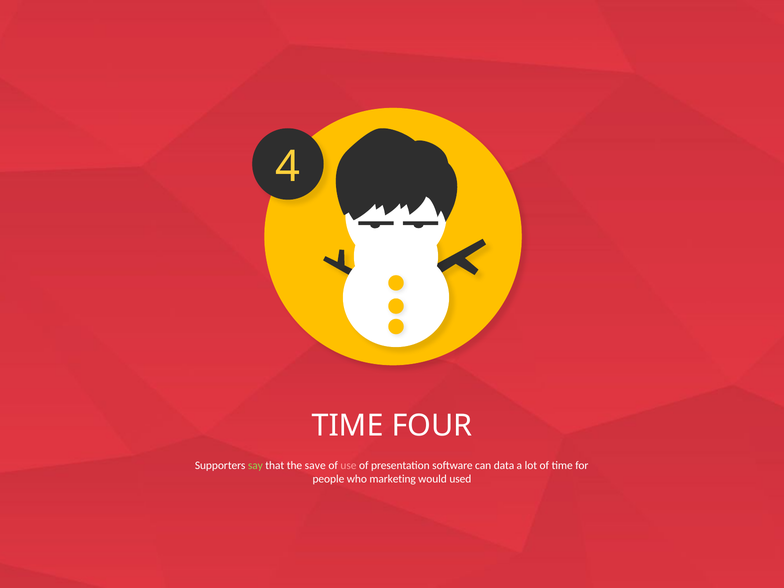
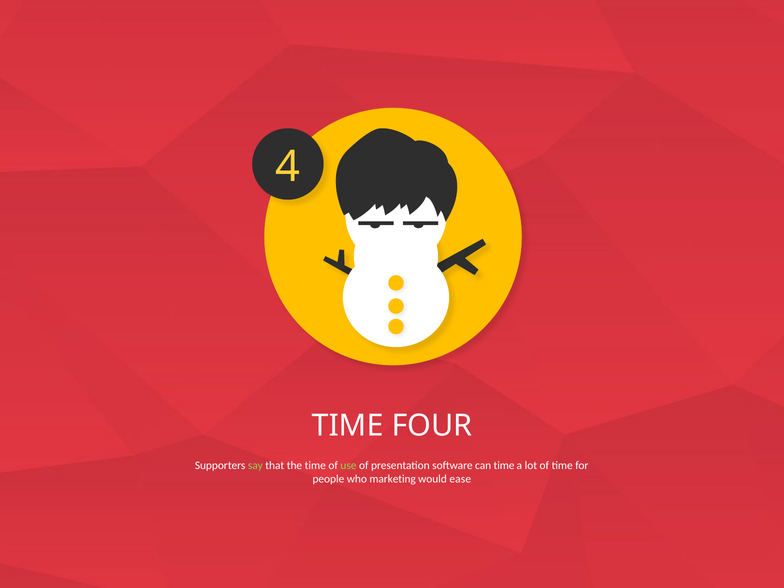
the save: save -> time
use colour: pink -> light green
can data: data -> time
used: used -> ease
